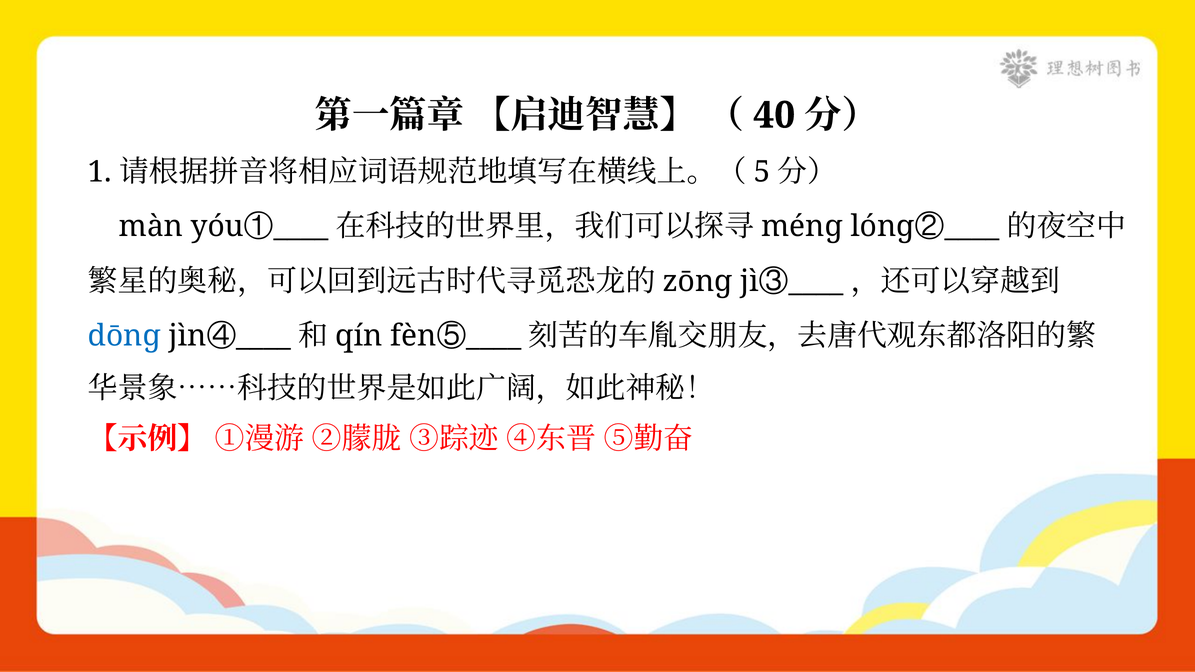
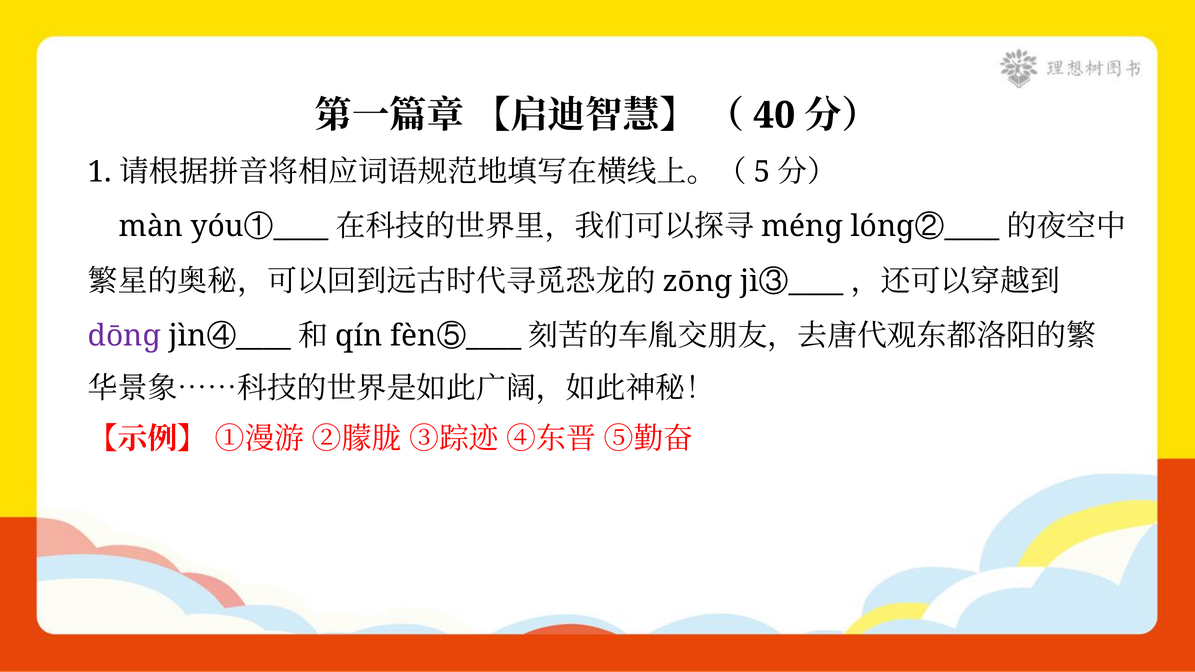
dōnɡ colour: blue -> purple
